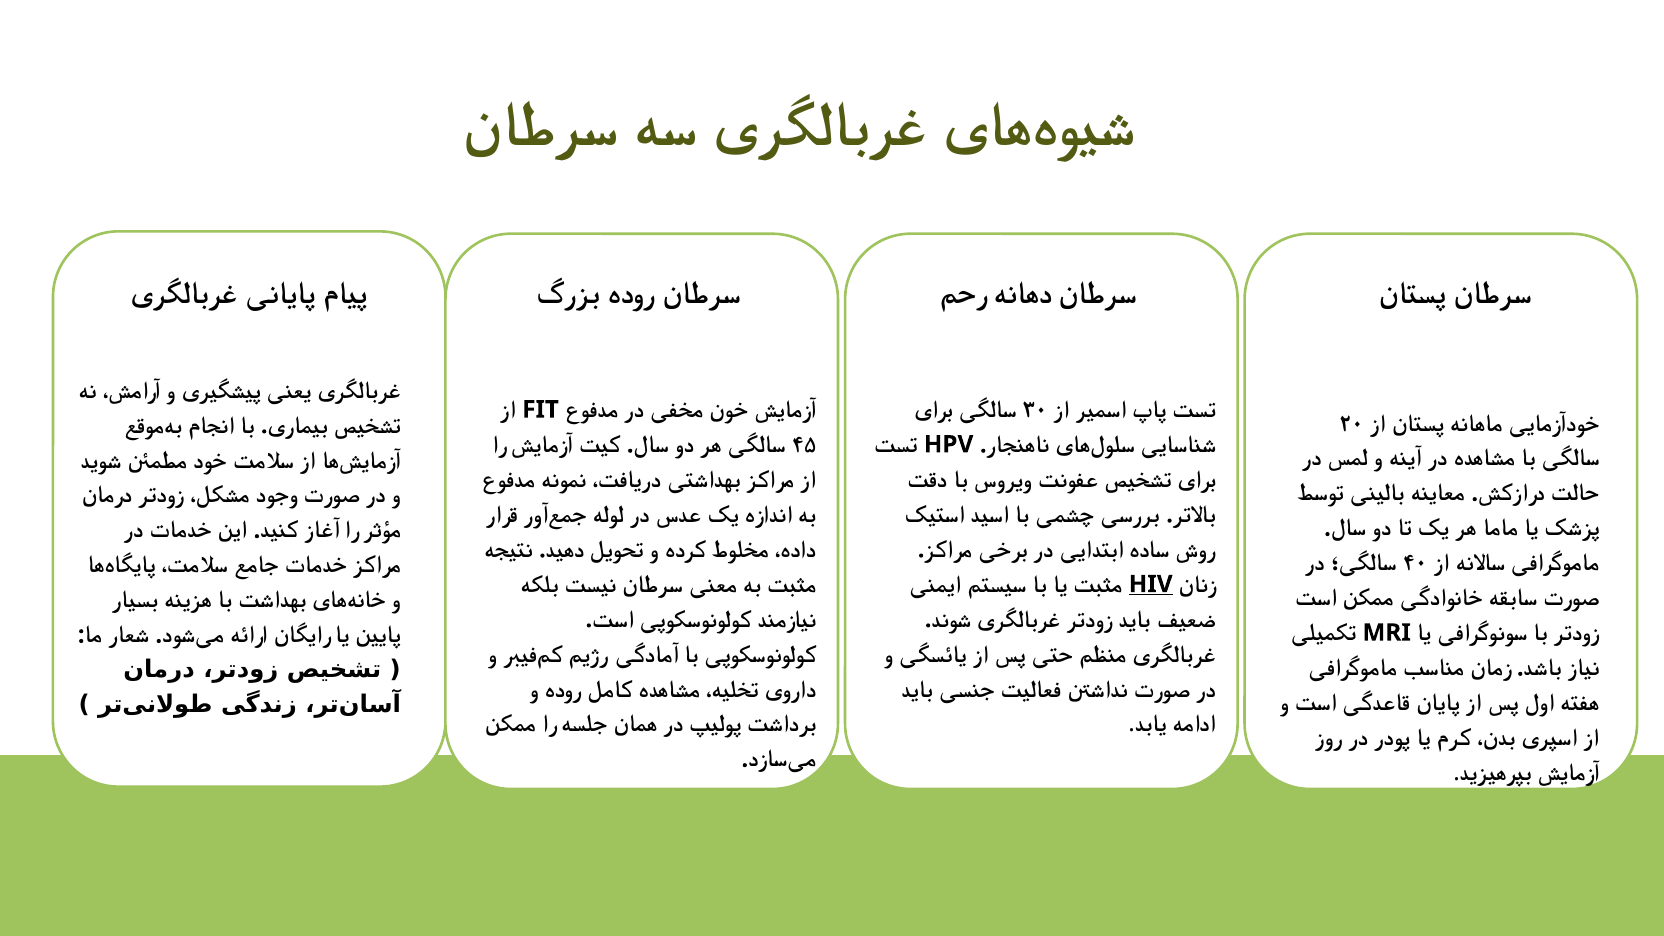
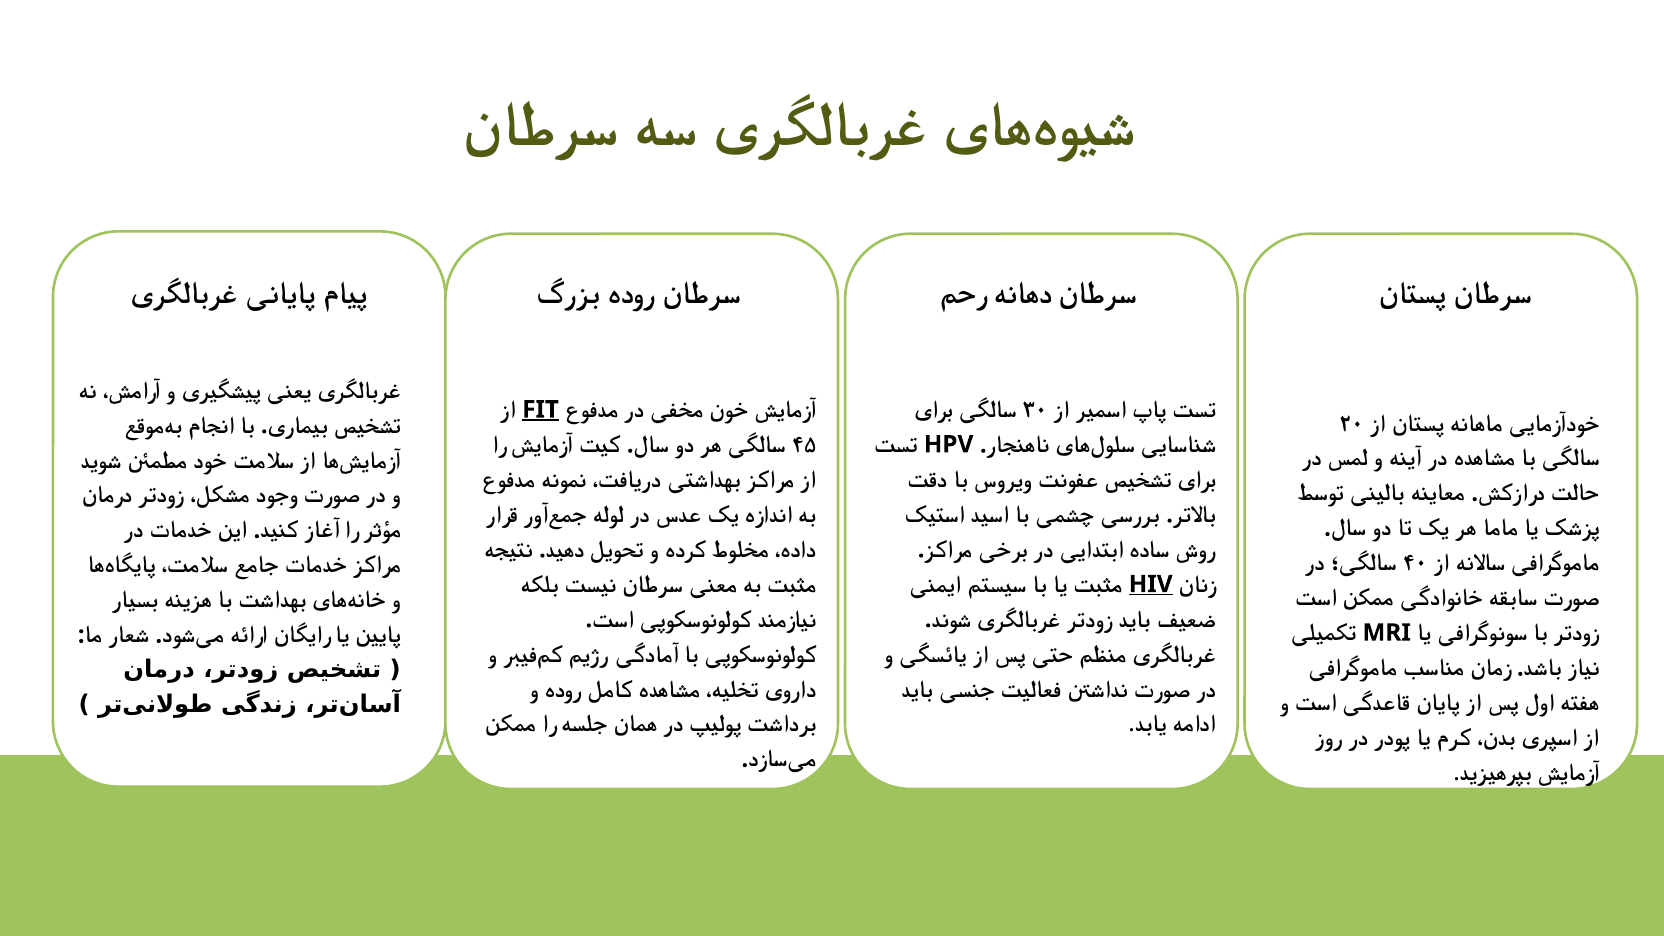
FIT underline: none -> present
